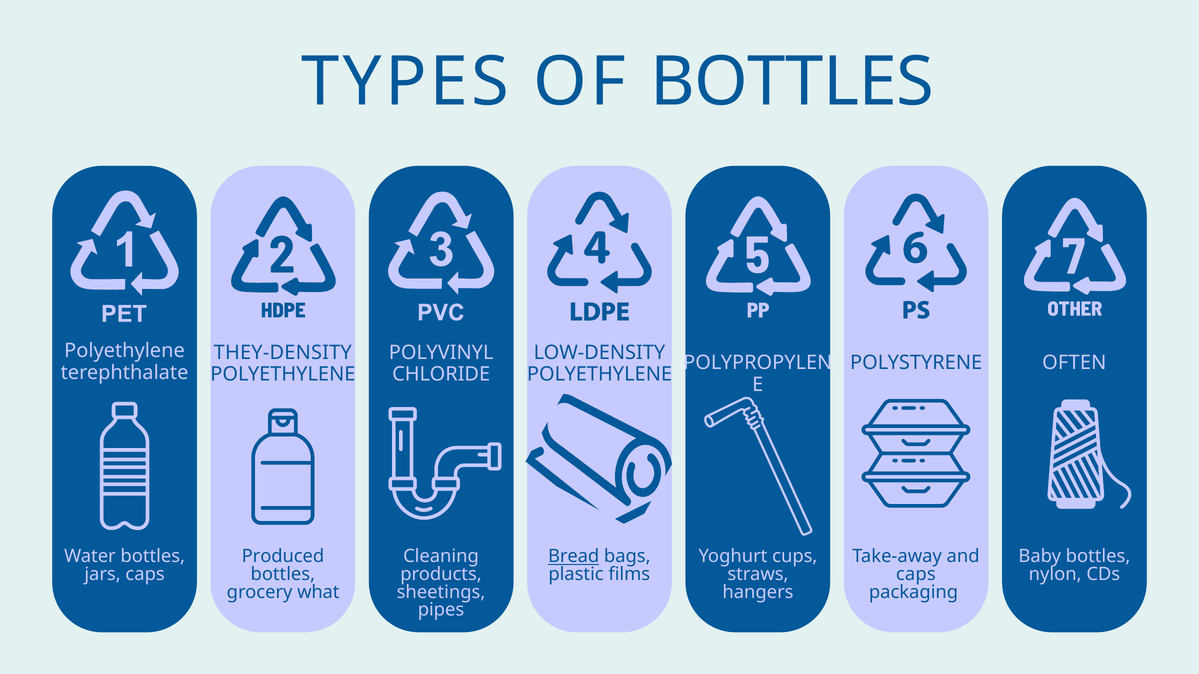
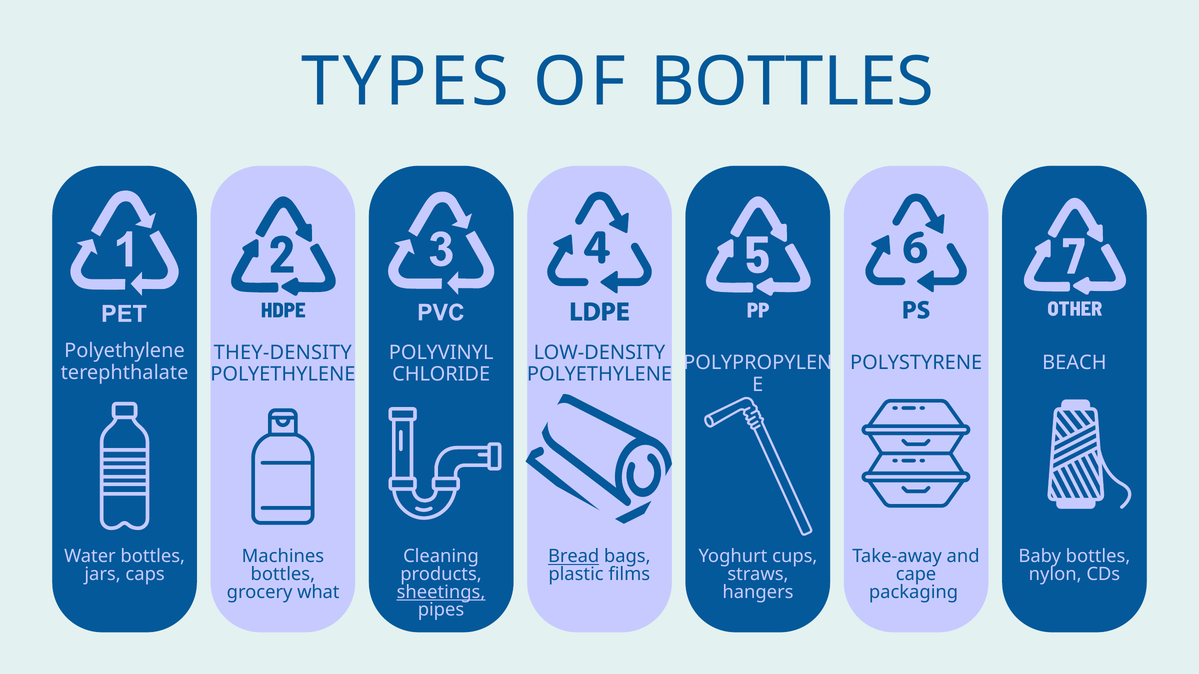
OFTEN: OFTEN -> BEACH
Produced: Produced -> Machines
caps at (916, 575): caps -> cape
sheetings underline: none -> present
